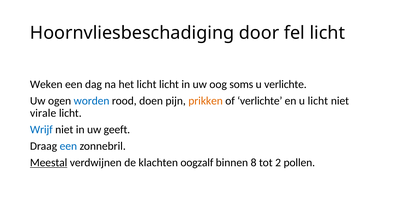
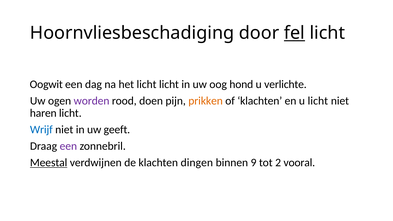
fel underline: none -> present
Weken: Weken -> Oogwit
soms: soms -> hond
worden colour: blue -> purple
of verlichte: verlichte -> klachten
virale: virale -> haren
een at (68, 146) colour: blue -> purple
oogzalf: oogzalf -> dingen
8: 8 -> 9
pollen: pollen -> vooral
